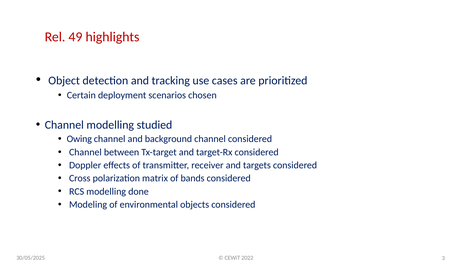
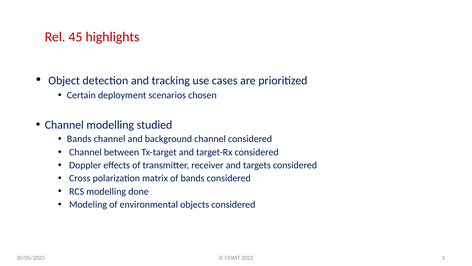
49: 49 -> 45
Owing at (79, 139): Owing -> Bands
